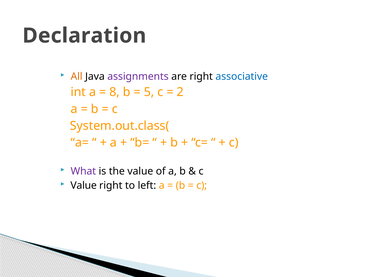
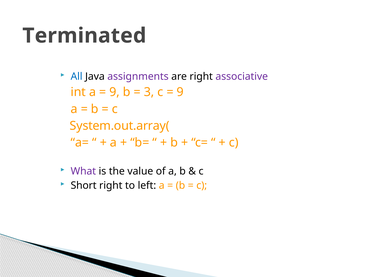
Declaration: Declaration -> Terminated
All colour: orange -> blue
associative colour: blue -> purple
8 at (115, 92): 8 -> 9
5: 5 -> 3
2 at (180, 92): 2 -> 9
System.out.class(: System.out.class( -> System.out.array(
Value at (84, 185): Value -> Short
